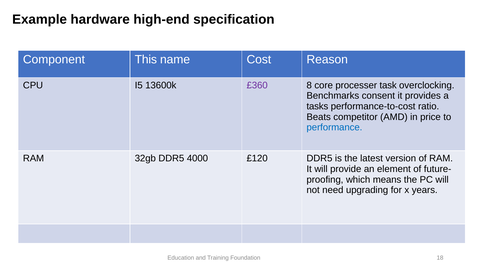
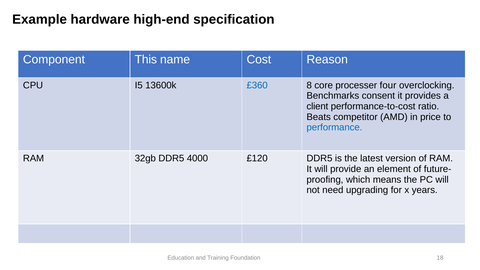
£360 colour: purple -> blue
task: task -> four
tasks: tasks -> client
